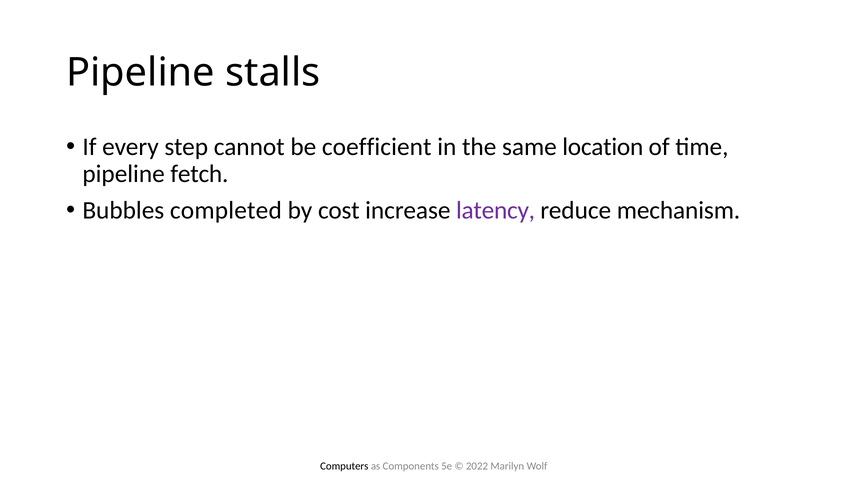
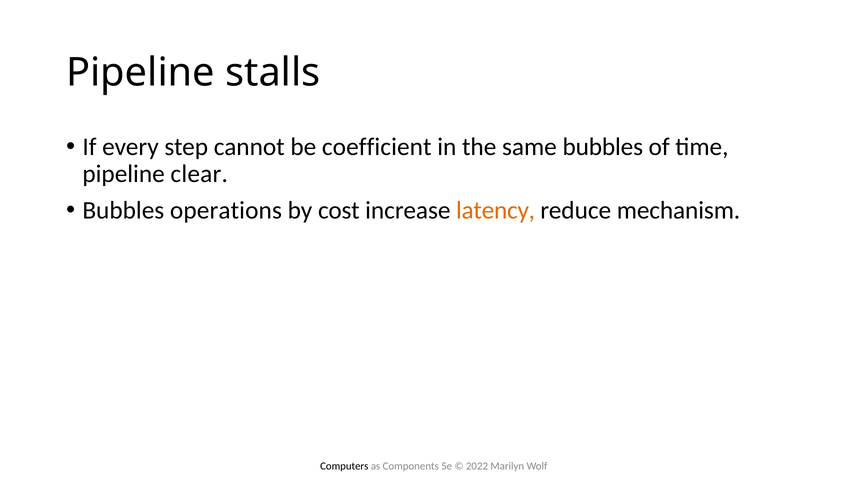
same location: location -> bubbles
fetch: fetch -> clear
completed: completed -> operations
latency colour: purple -> orange
